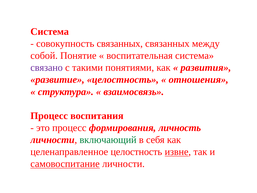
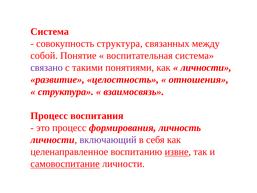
совокупность связанных: связанных -> структура
развития at (206, 68): развития -> личности
включающий colour: green -> purple
целенаправленное целостность: целостность -> воспитанию
